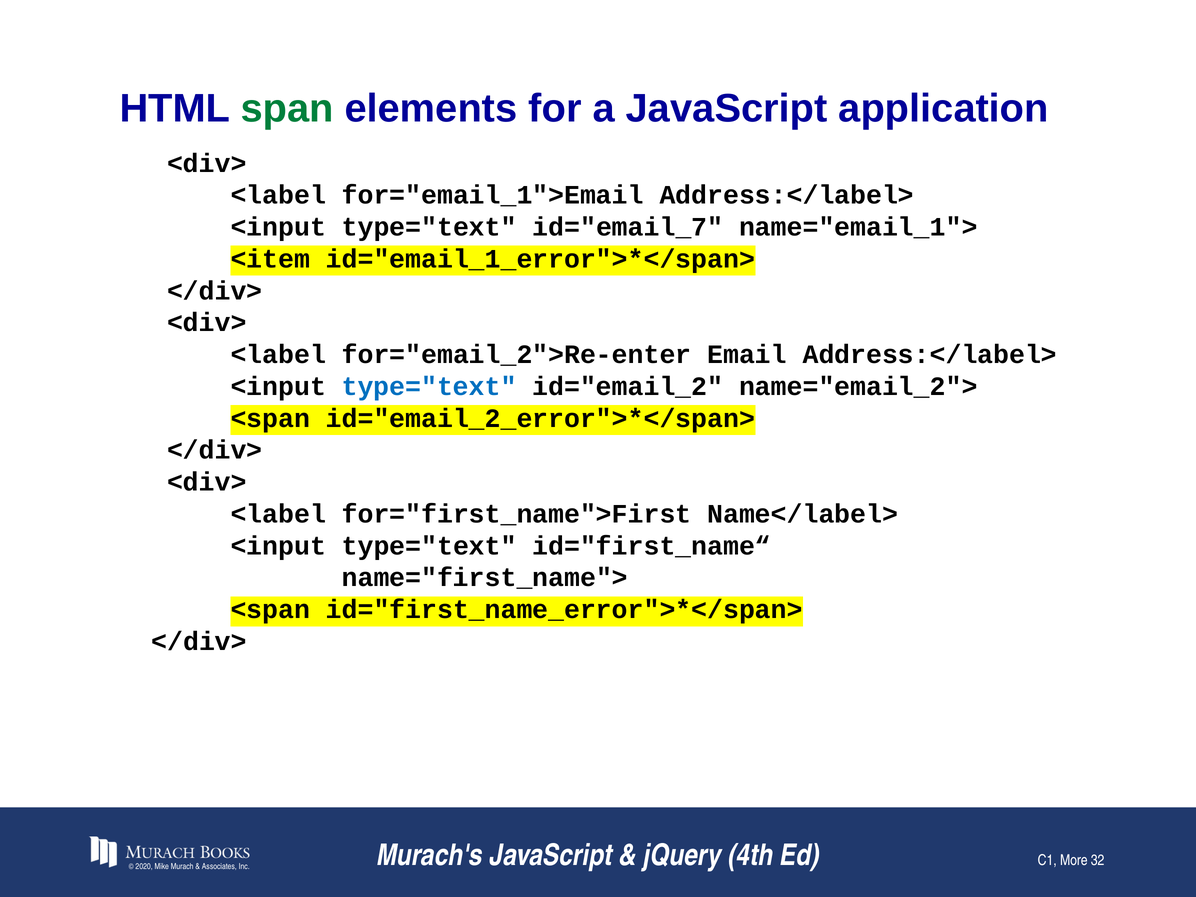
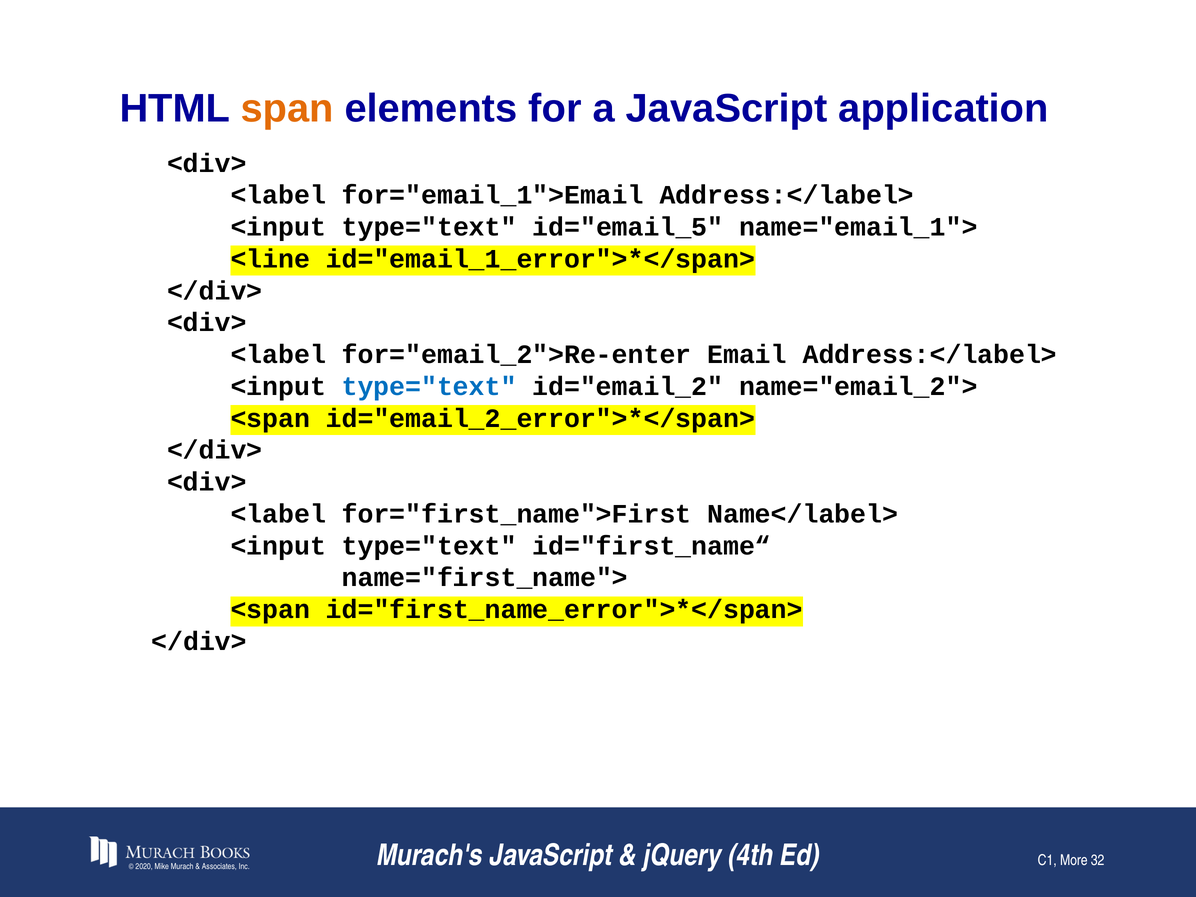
span colour: green -> orange
id="email_7: id="email_7 -> id="email_5
<item: <item -> <line
